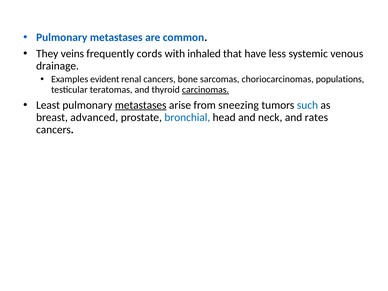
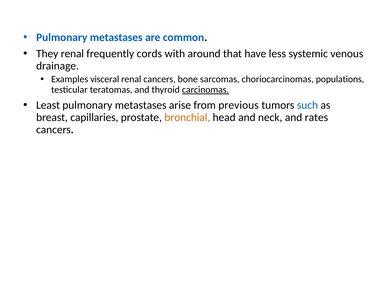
They veins: veins -> renal
inhaled: inhaled -> around
evident: evident -> visceral
metastases at (141, 105) underline: present -> none
sneezing: sneezing -> previous
advanced: advanced -> capillaries
bronchial colour: blue -> orange
